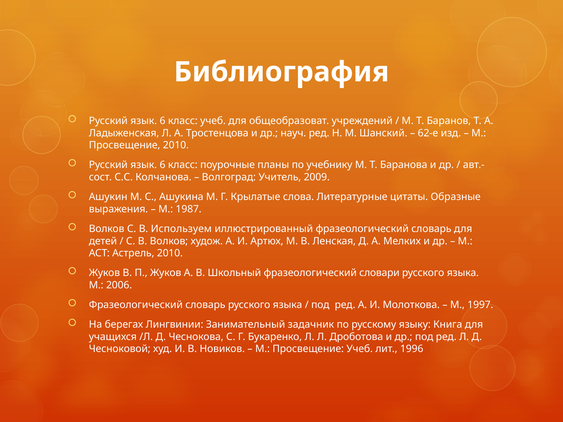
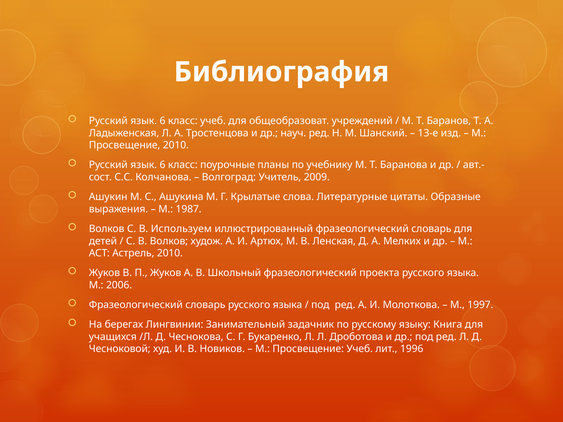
62-е: 62-е -> 13-е
словари: словари -> проекта
